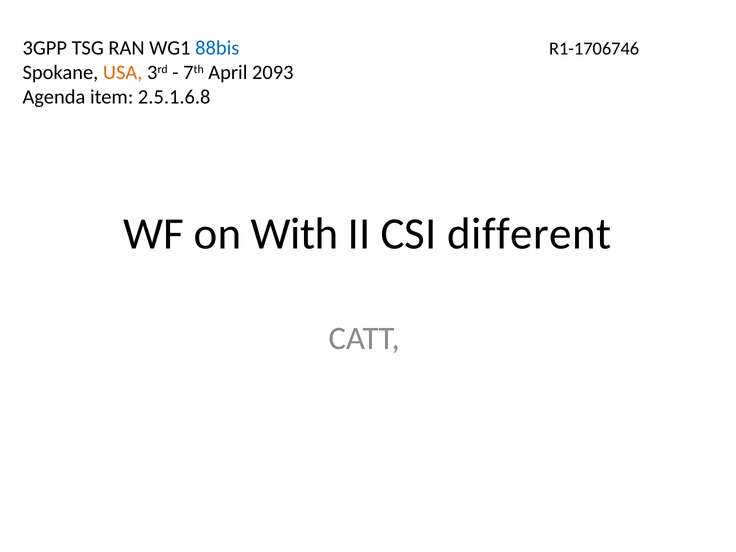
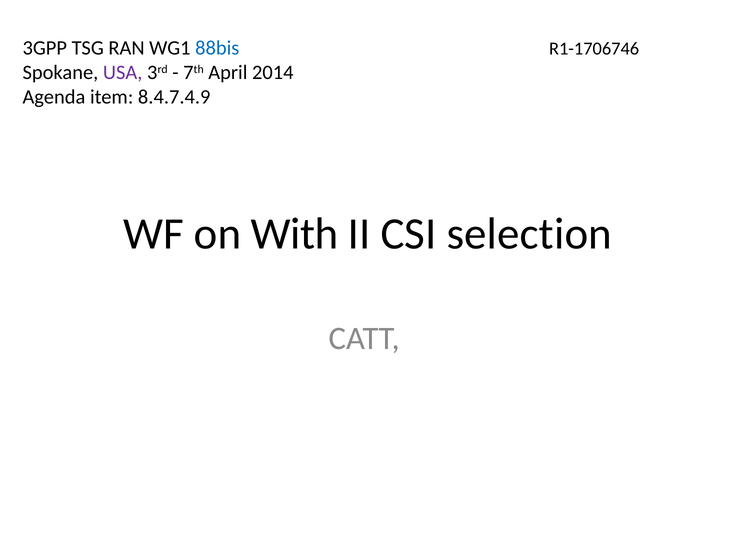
USA colour: orange -> purple
2093: 2093 -> 2014
2.5.1.6.8: 2.5.1.6.8 -> 8.4.7.4.9
different: different -> selection
